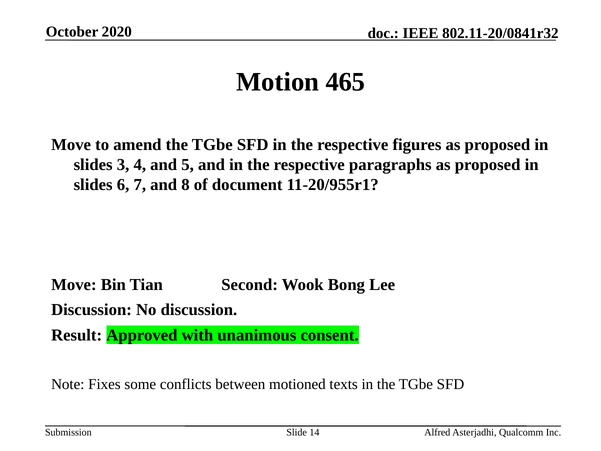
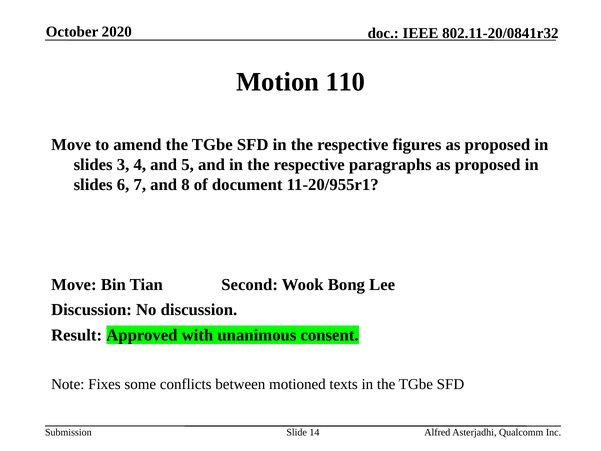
465: 465 -> 110
